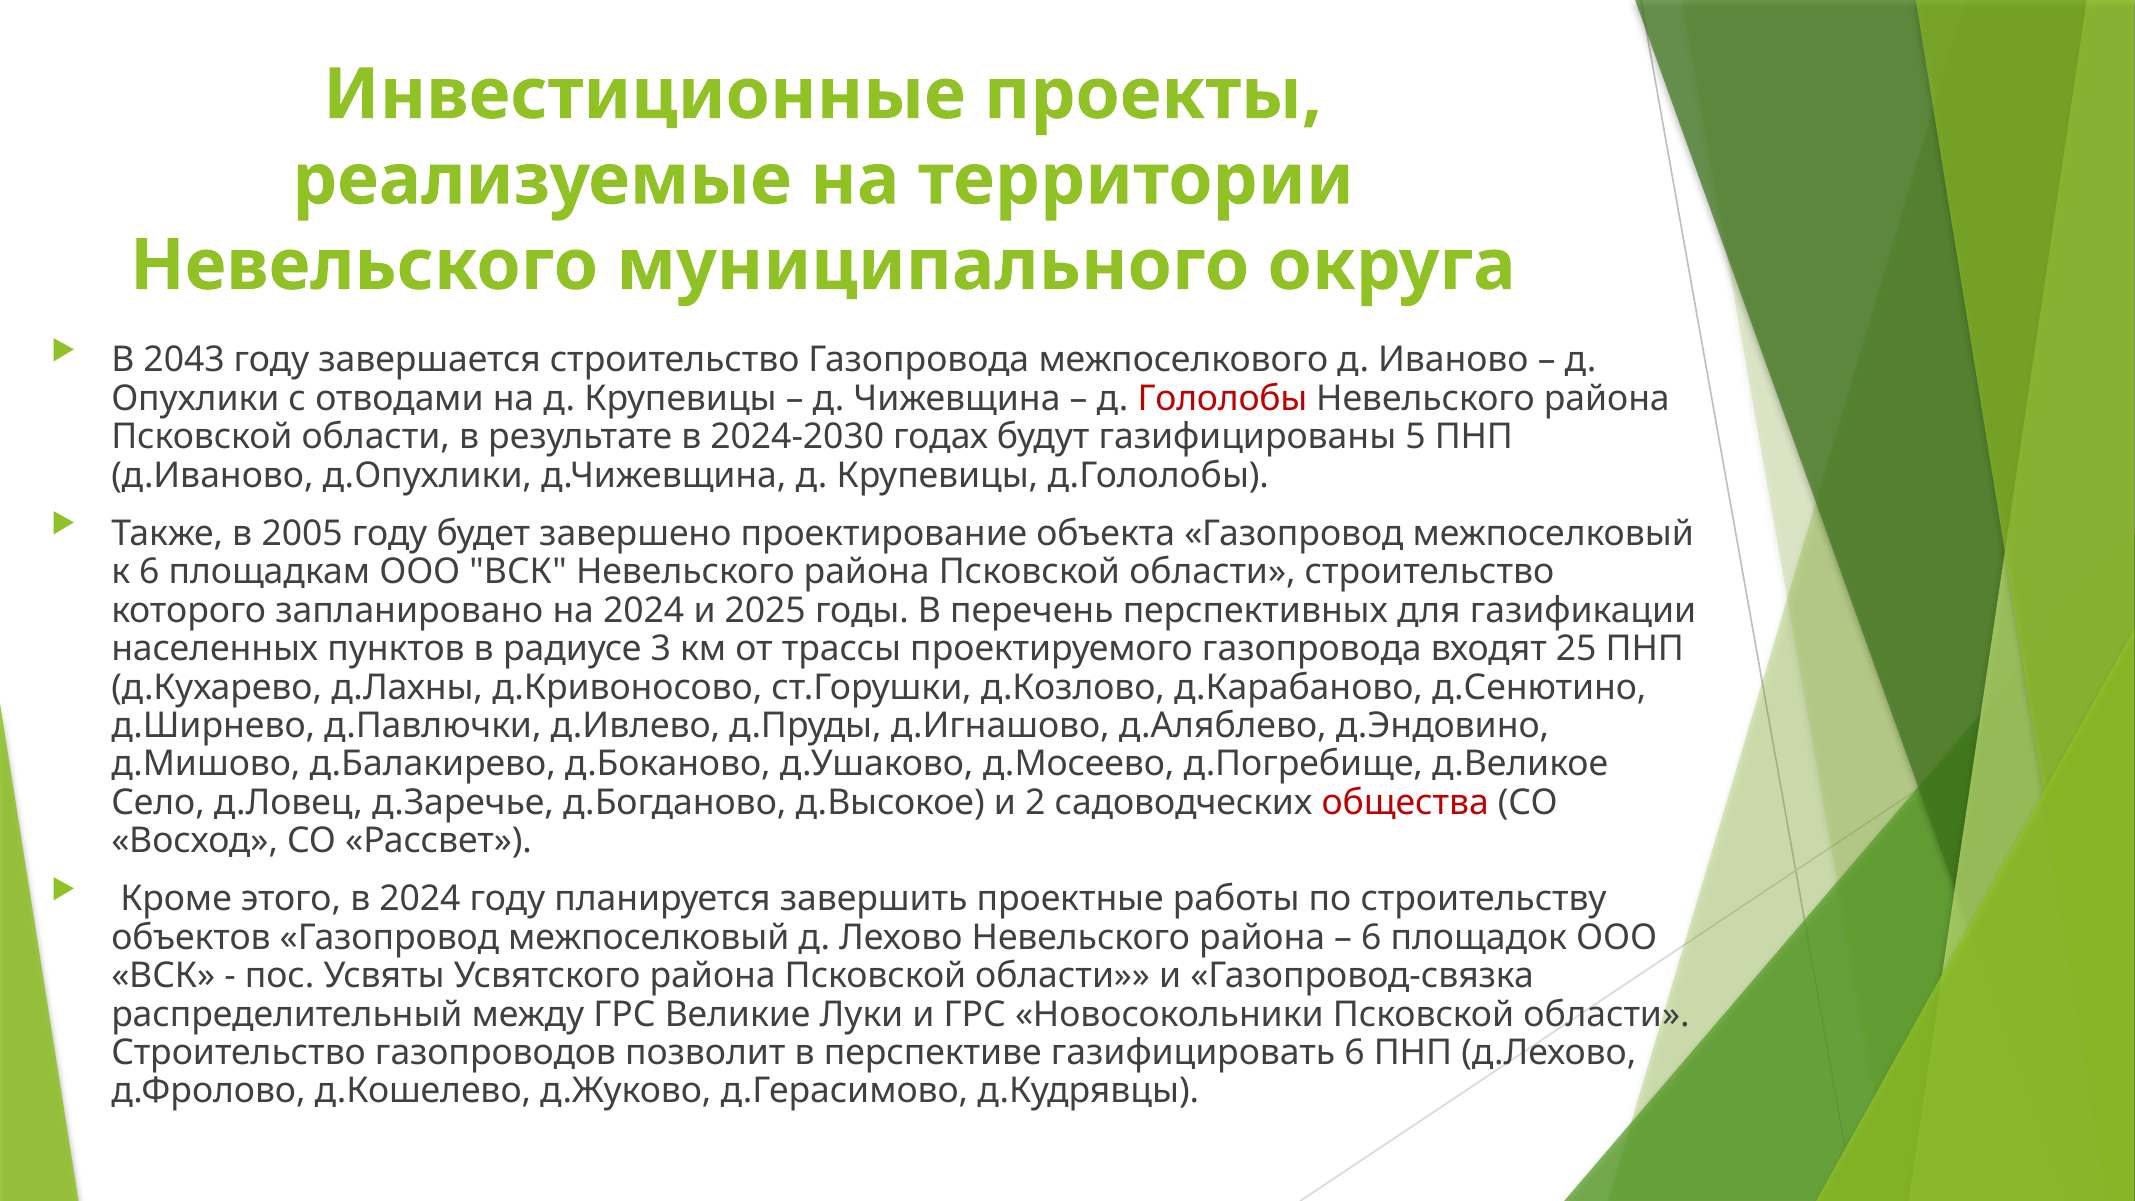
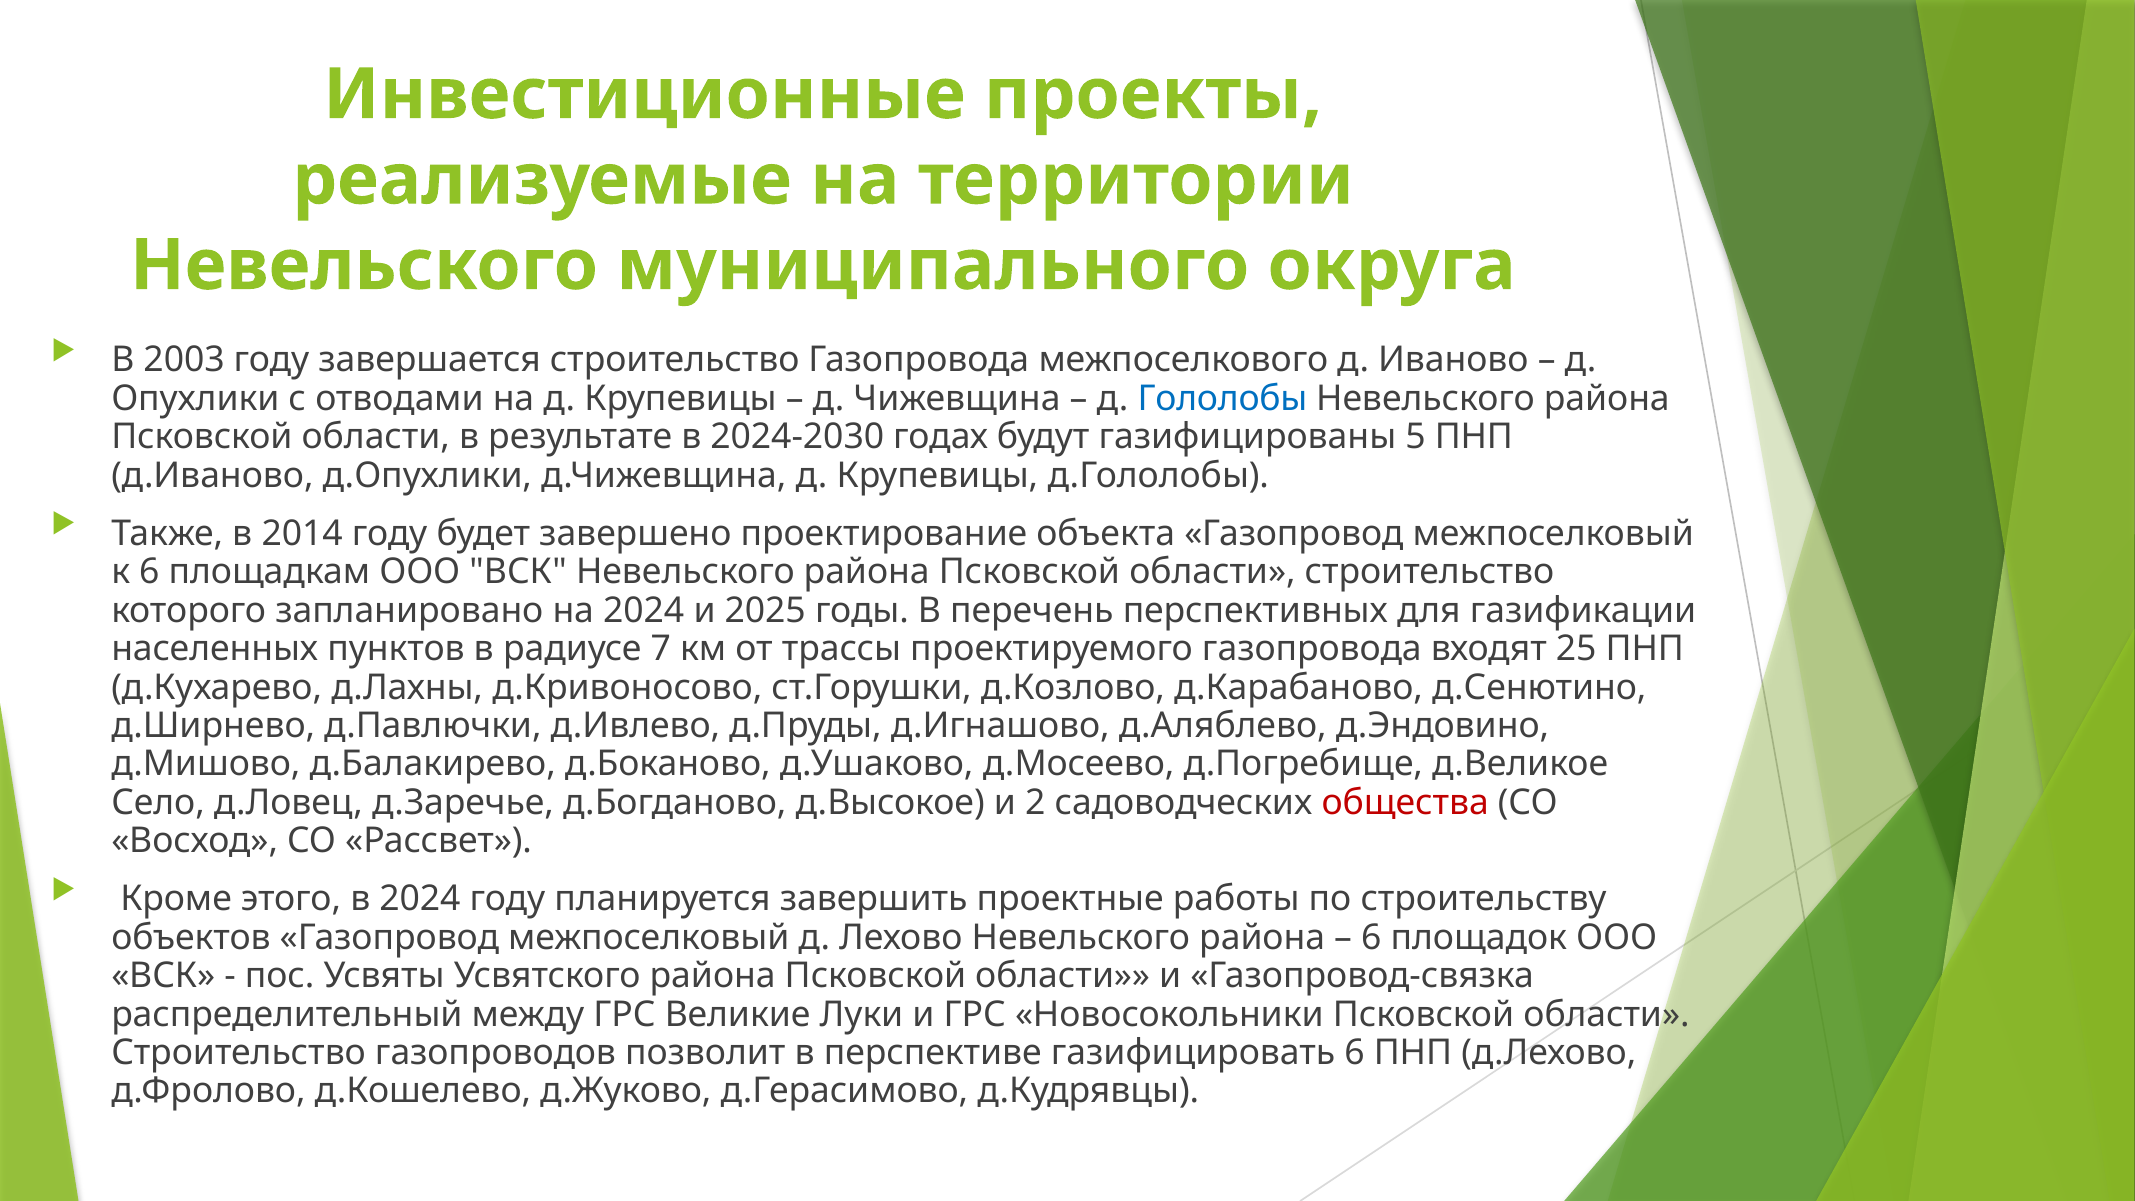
2043: 2043 -> 2003
Гололобы colour: red -> blue
2005: 2005 -> 2014
3: 3 -> 7
